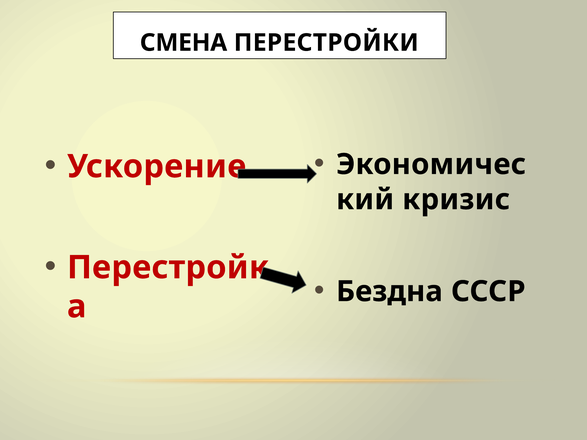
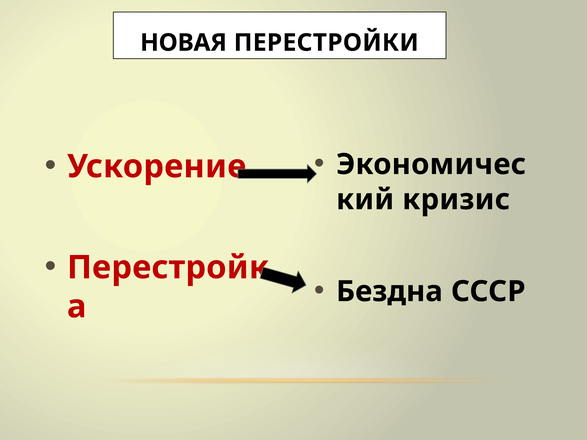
СМЕНА: СМЕНА -> НОВАЯ
